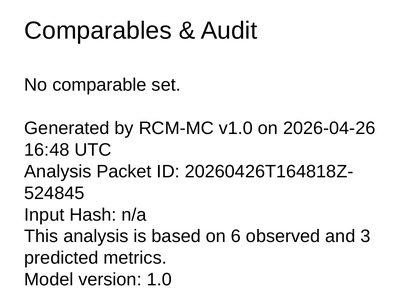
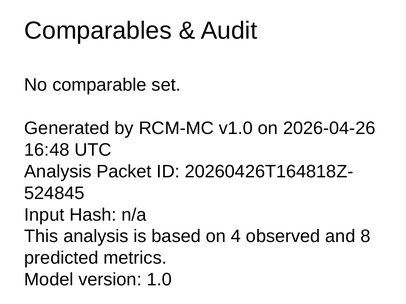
6: 6 -> 4
3: 3 -> 8
